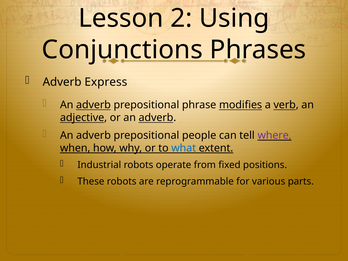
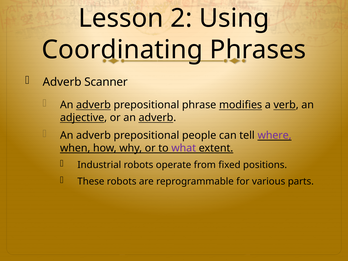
Conjunctions: Conjunctions -> Coordinating
Express: Express -> Scanner
what colour: blue -> purple
